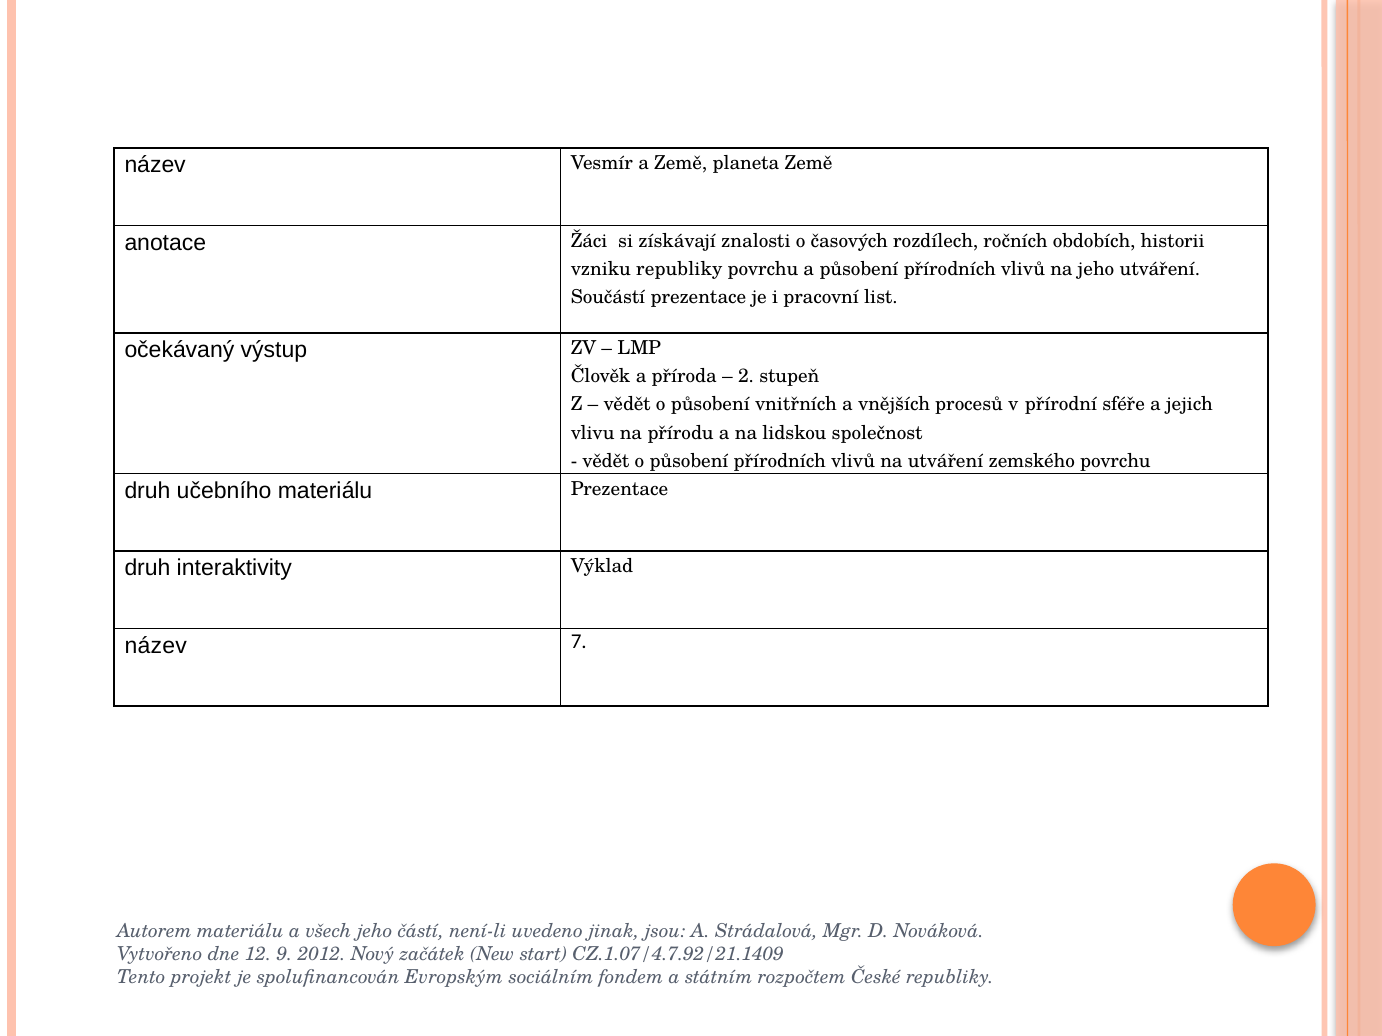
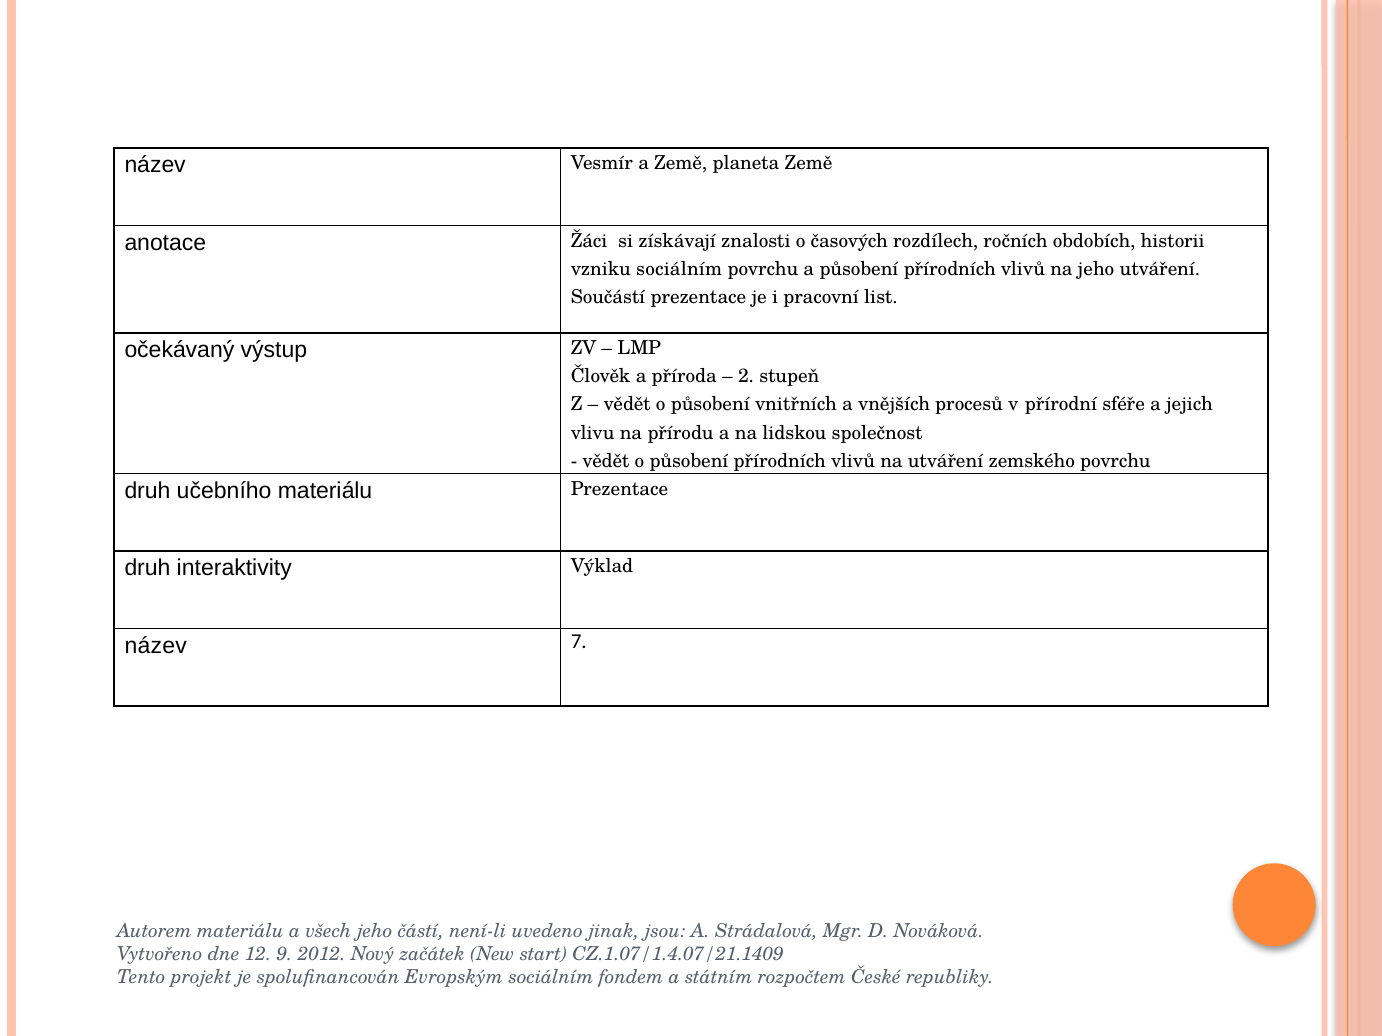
vzniku republiky: republiky -> sociálním
CZ.1.07/4.7.92/21.1409: CZ.1.07/4.7.92/21.1409 -> CZ.1.07/1.4.07/21.1409
